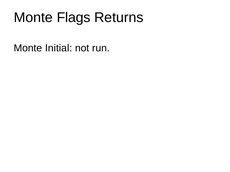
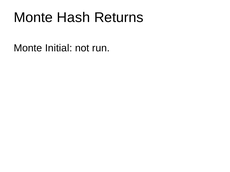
Flags: Flags -> Hash
